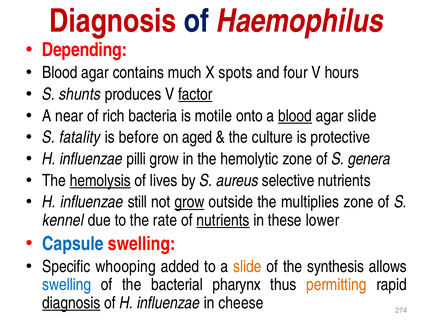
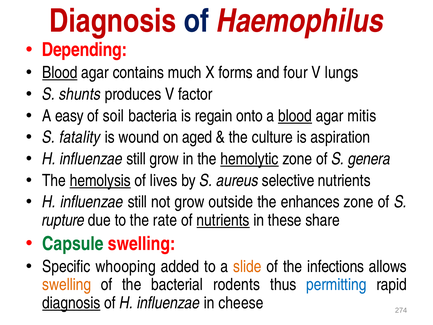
Blood at (60, 73) underline: none -> present
spots: spots -> forms
hours: hours -> lungs
factor underline: present -> none
near: near -> easy
rich: rich -> soil
motile: motile -> regain
agar slide: slide -> mitis
before: before -> wound
protective: protective -> aspiration
pilli at (136, 159): pilli -> still
hemolytic underline: none -> present
grow at (189, 202) underline: present -> none
multiplies: multiplies -> enhances
kennel: kennel -> rupture
lower: lower -> share
Capsule colour: blue -> green
synthesis: synthesis -> infections
swelling at (67, 285) colour: blue -> orange
pharynx: pharynx -> rodents
permitting colour: orange -> blue
